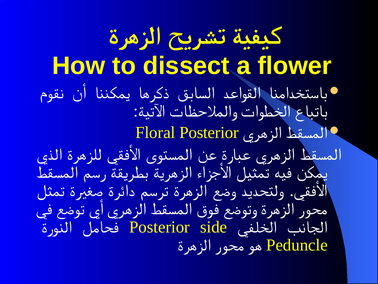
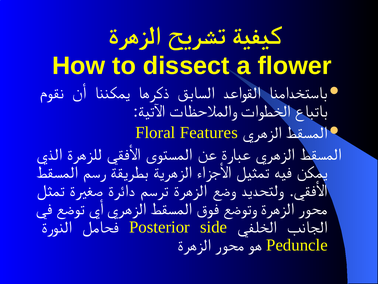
Floral Posterior: Posterior -> Features
